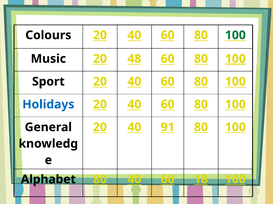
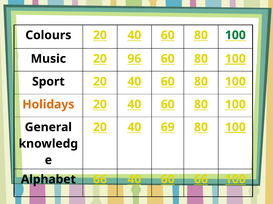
48: 48 -> 96
Holidays colour: blue -> orange
91: 91 -> 69
100 at (235, 128) underline: none -> present
Alphabet 80: 80 -> 66
60 18: 18 -> 66
